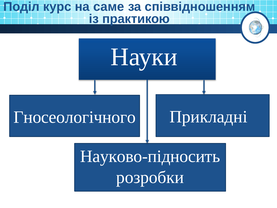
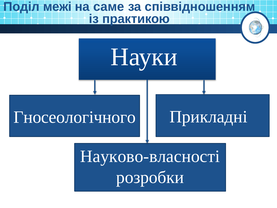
курс: курс -> межі
Науково-підносить: Науково-підносить -> Науково-власності
